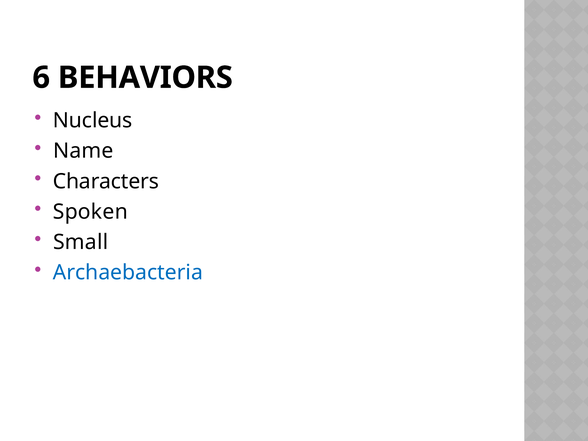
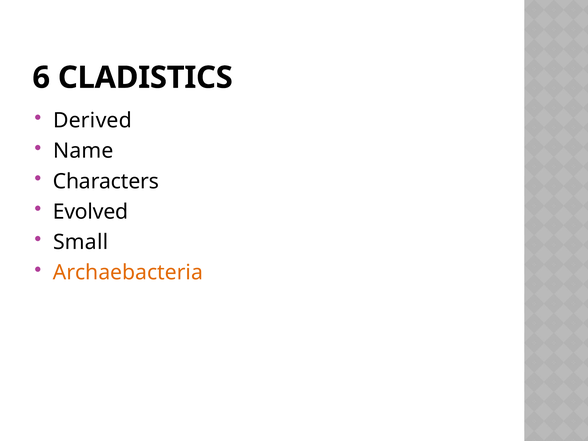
BEHAVIORS: BEHAVIORS -> CLADISTICS
Nucleus: Nucleus -> Derived
Spoken: Spoken -> Evolved
Archaebacteria colour: blue -> orange
